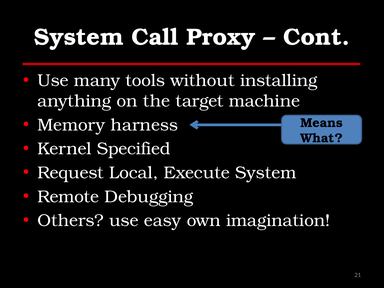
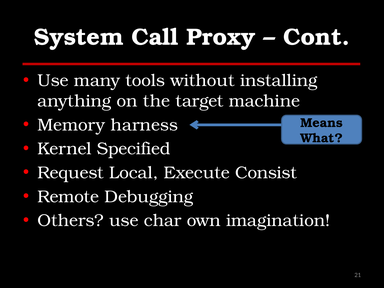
Execute System: System -> Consist
easy: easy -> char
